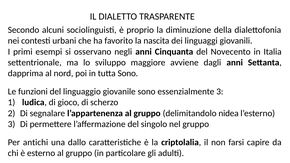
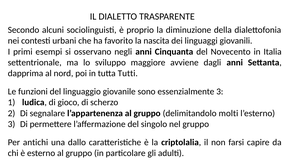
tutta Sono: Sono -> Tutti
nidea: nidea -> molti
